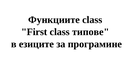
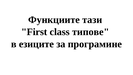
Функциите class: class -> тази
